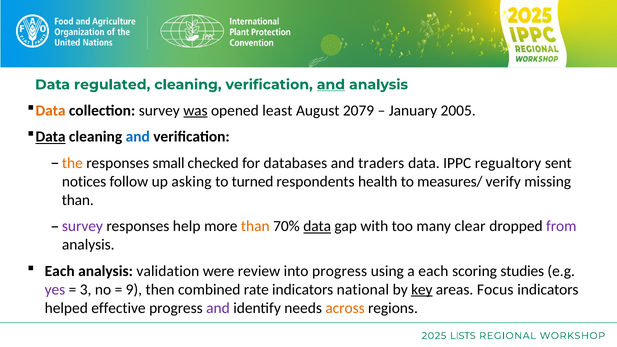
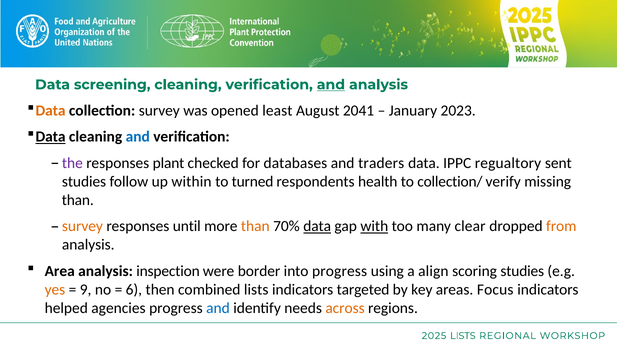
regulated: regulated -> screening
was underline: present -> none
2079: 2079 -> 2041
2005: 2005 -> 2023
the colour: orange -> purple
small: small -> plant
notices at (84, 182): notices -> studies
asking: asking -> within
measures/: measures/ -> collection/
survey at (82, 226) colour: purple -> orange
help: help -> until
with underline: none -> present
from colour: purple -> orange
Each at (60, 271): Each -> Area
validation: validation -> inspection
review: review -> border
a each: each -> align
yes colour: purple -> orange
3: 3 -> 9
9: 9 -> 6
combined rate: rate -> lists
national: national -> targeted
key underline: present -> none
effective: effective -> agencies
and at (218, 308) colour: purple -> blue
